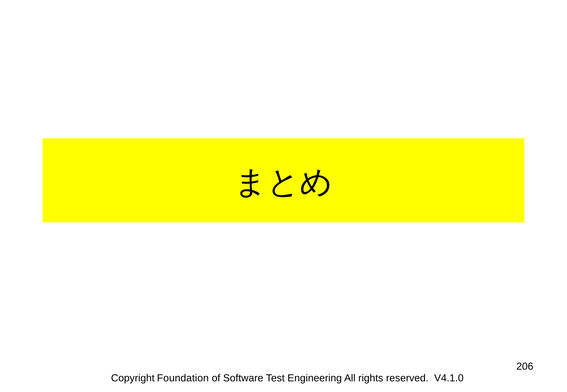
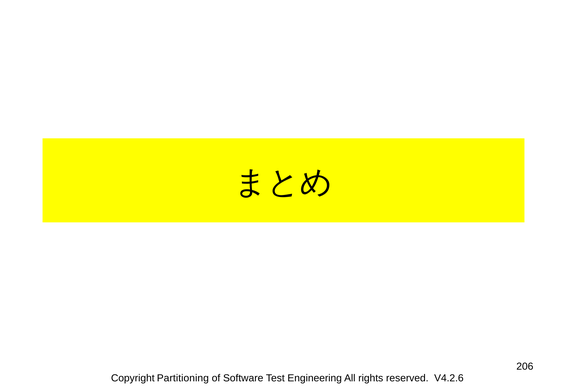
Foundation: Foundation -> Partitioning
V4.1.0: V4.1.0 -> V4.2.6
